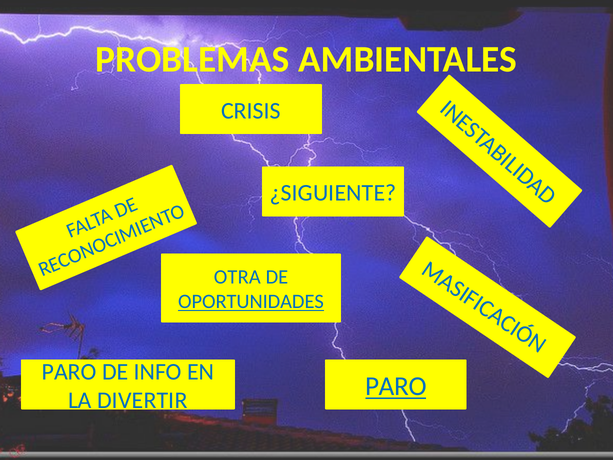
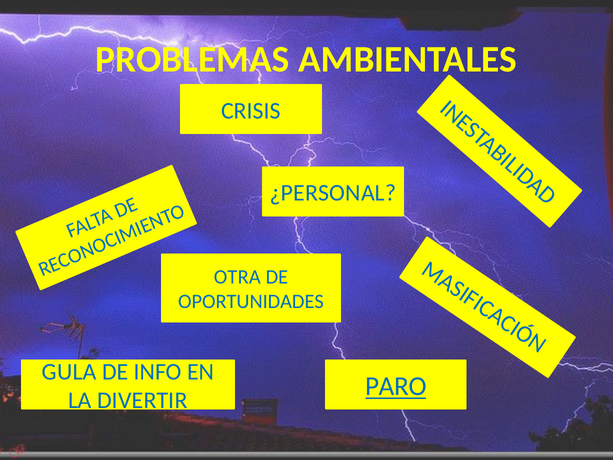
¿SIGUIENTE: ¿SIGUIENTE -> ¿PERSONAL
OPORTUNIDADES underline: present -> none
PARO at (69, 372): PARO -> GULA
